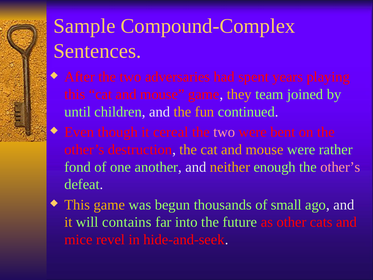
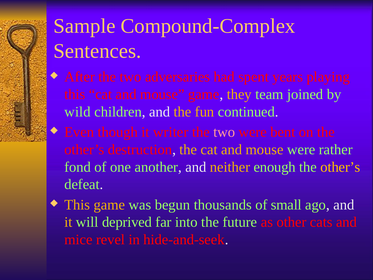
until: until -> wild
cereal: cereal -> writer
other’s at (340, 167) colour: pink -> yellow
contains: contains -> deprived
